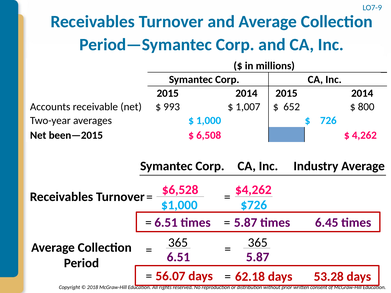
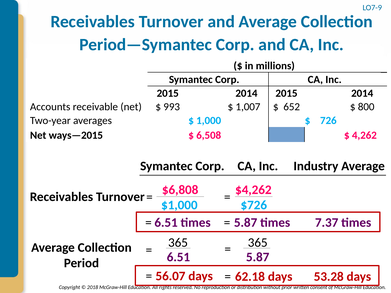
been—2015: been—2015 -> ways—2015
$6,528: $6,528 -> $6,808
6.45: 6.45 -> 7.37
